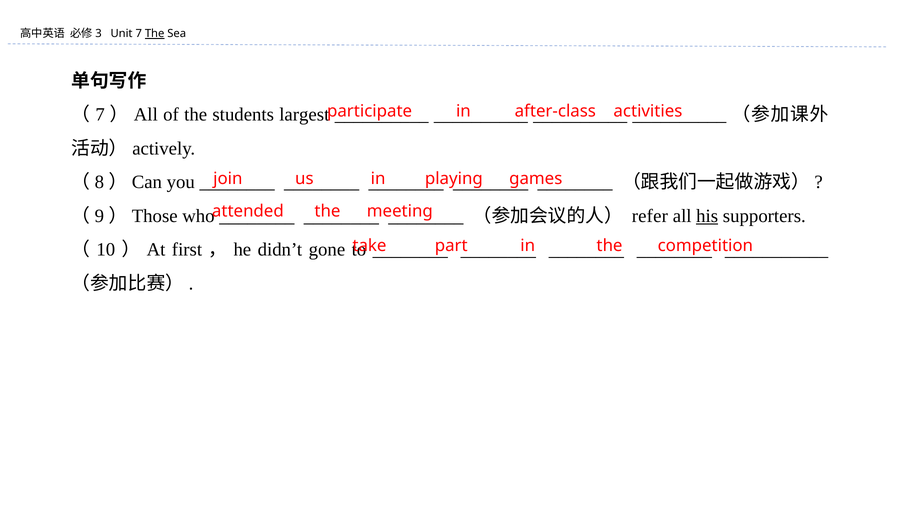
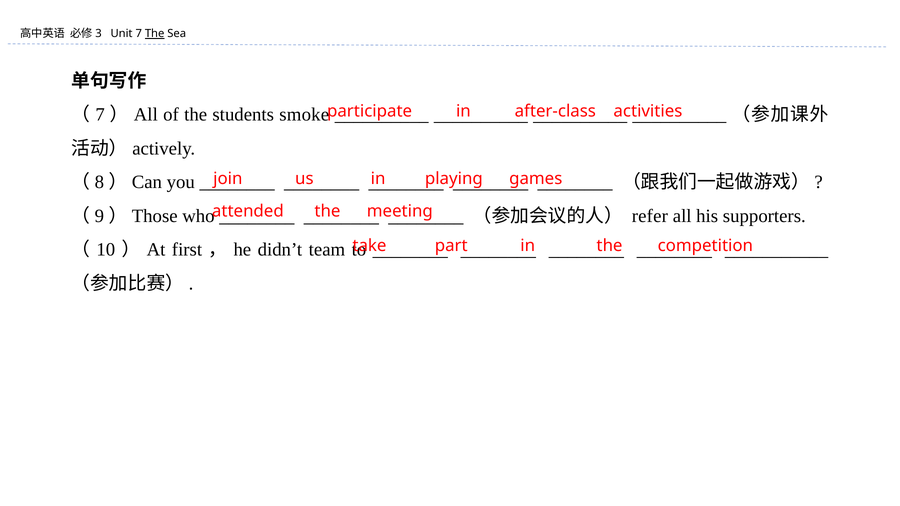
largest: largest -> smoke
his underline: present -> none
gone: gone -> team
